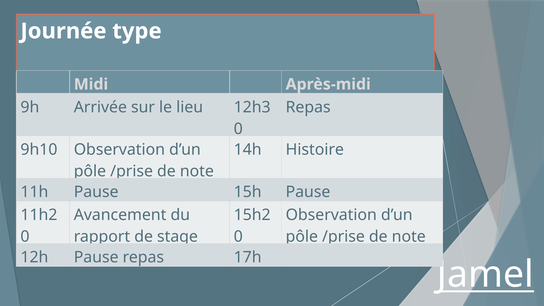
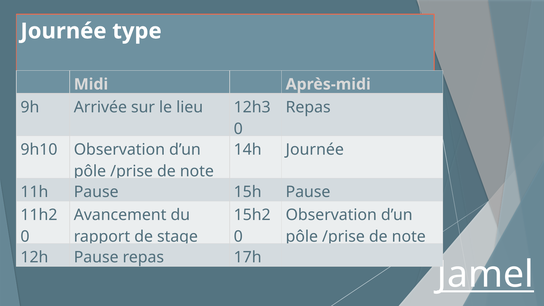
14h Histoire: Histoire -> Journée
